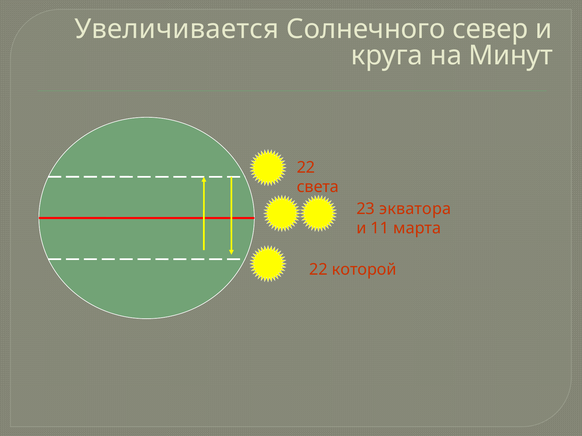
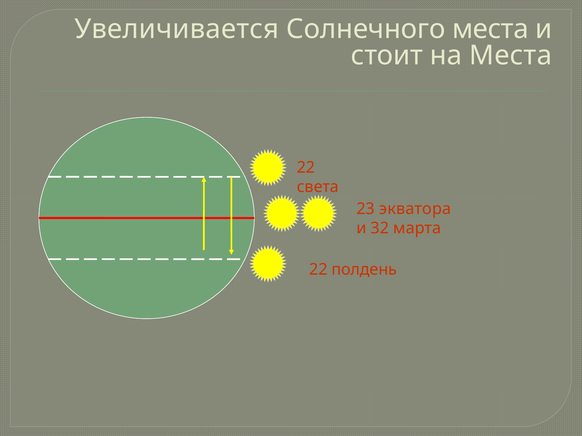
Солнечного север: север -> места
круга: круга -> стоит
на Минут: Минут -> Места
11: 11 -> 32
которой: которой -> полдень
